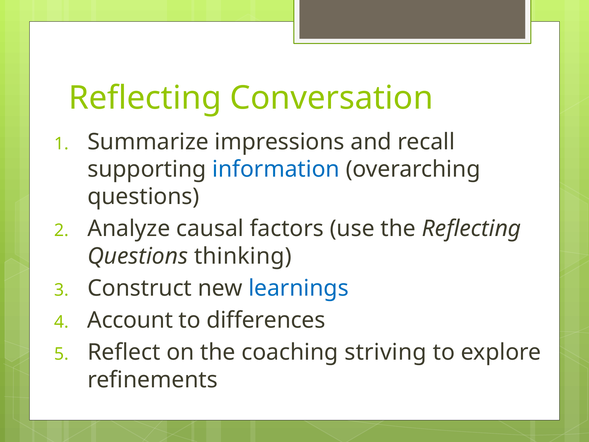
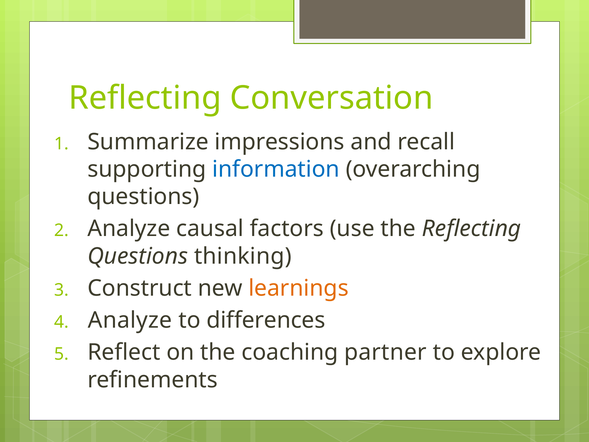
learnings colour: blue -> orange
Account at (130, 320): Account -> Analyze
striving: striving -> partner
